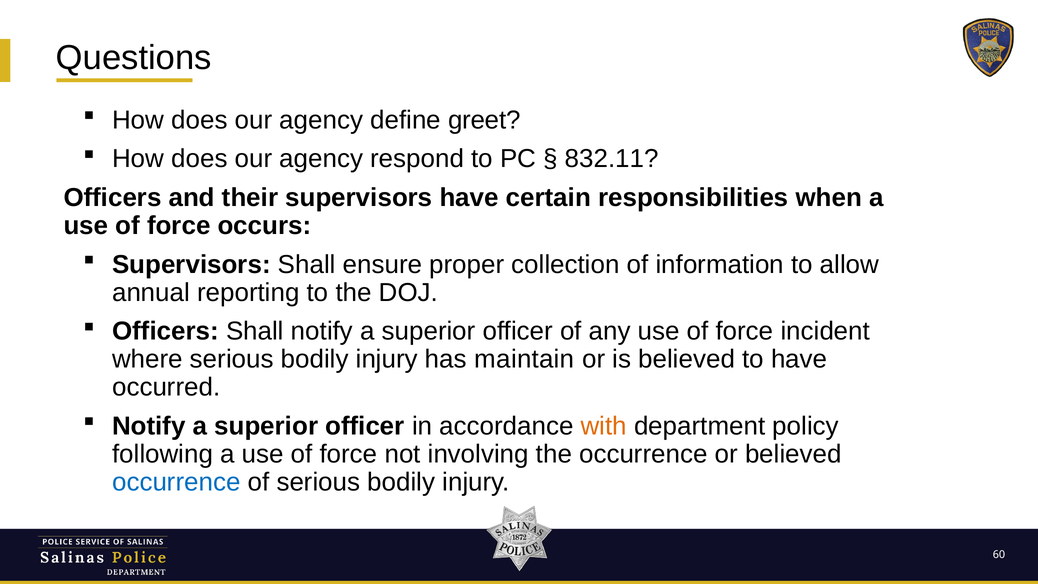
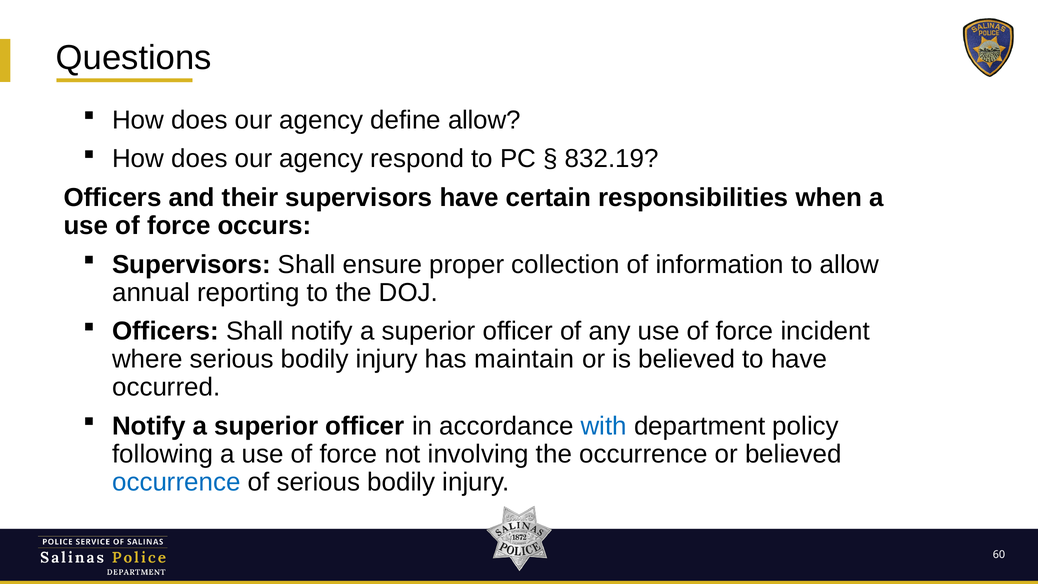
define greet: greet -> allow
832.11: 832.11 -> 832.19
with colour: orange -> blue
